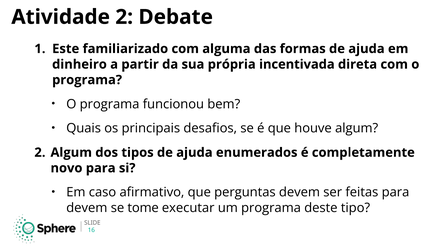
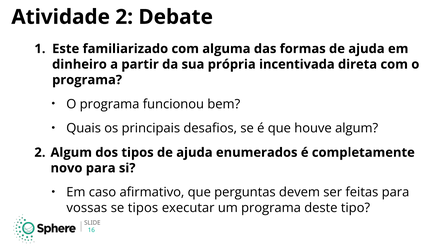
devem at (87, 208): devem -> vossas
se tome: tome -> tipos
